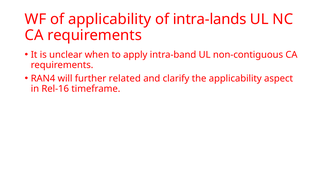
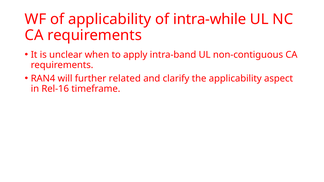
intra-lands: intra-lands -> intra-while
